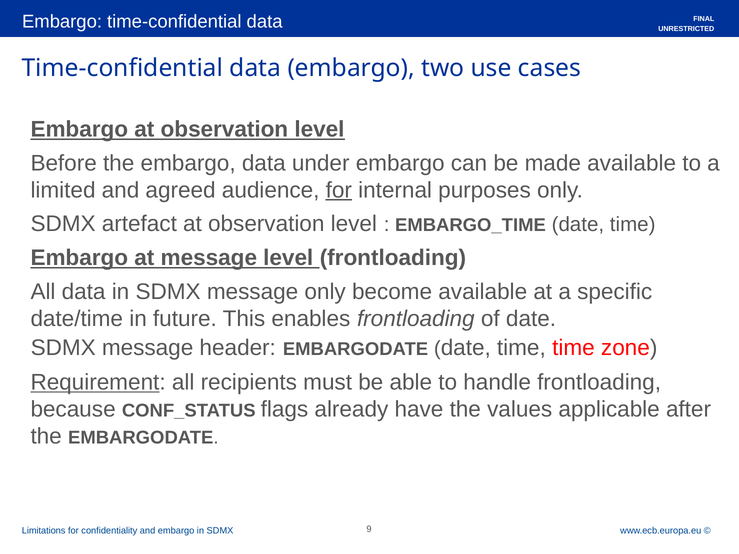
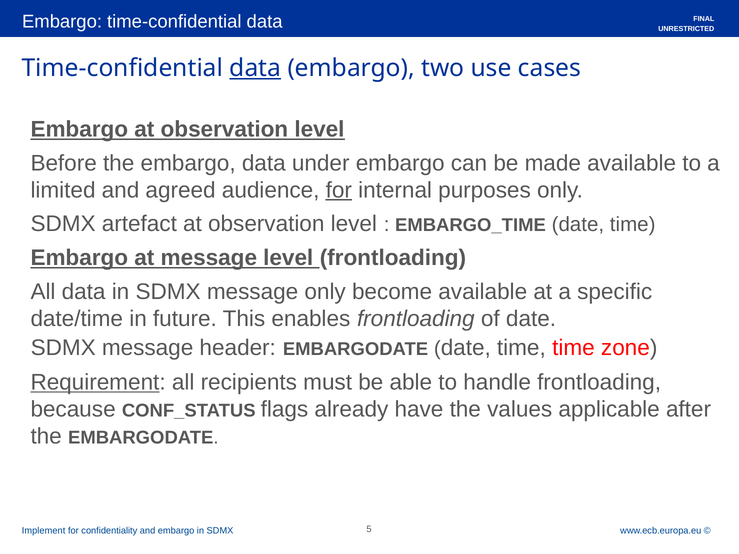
data at (255, 68) underline: none -> present
Limitations: Limitations -> Implement
9: 9 -> 5
